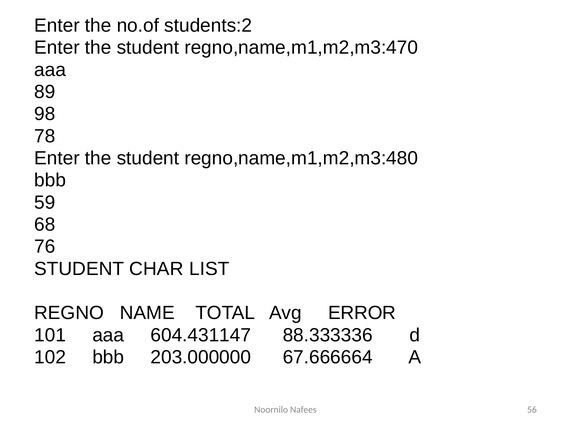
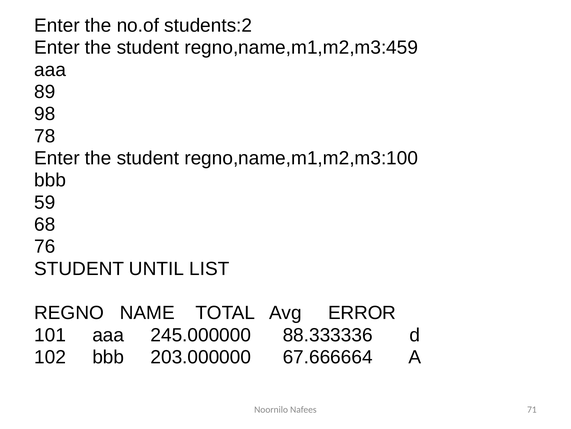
regno,name,m1,m2,m3:470: regno,name,m1,m2,m3:470 -> regno,name,m1,m2,m3:459
regno,name,m1,m2,m3:480: regno,name,m1,m2,m3:480 -> regno,name,m1,m2,m3:100
CHAR: CHAR -> UNTIL
604.431147: 604.431147 -> 245.000000
56: 56 -> 71
